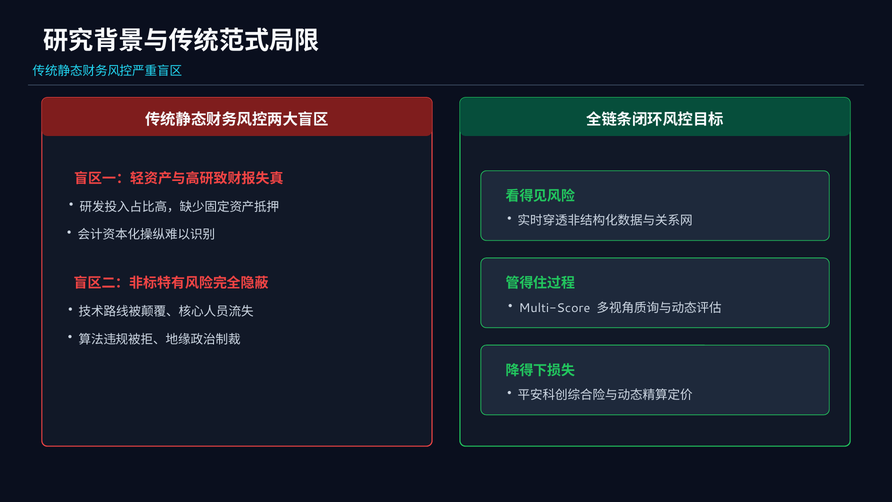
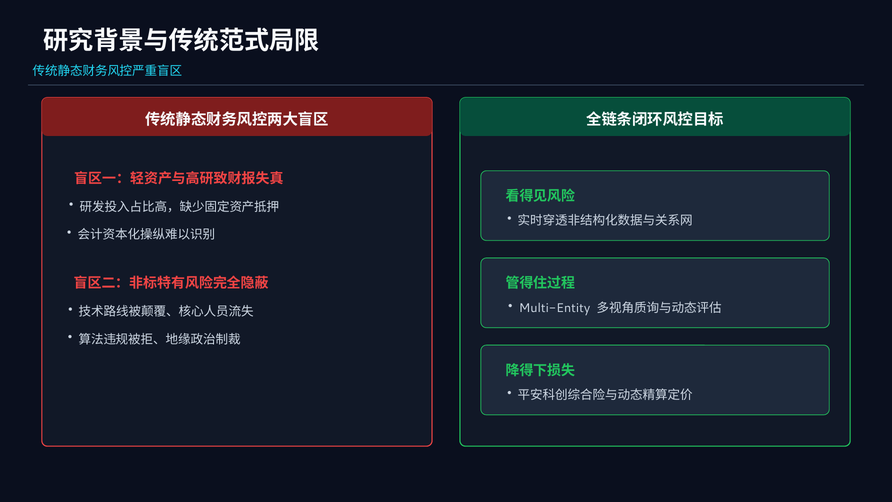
Multi-Score: Multi-Score -> Multi-Entity
